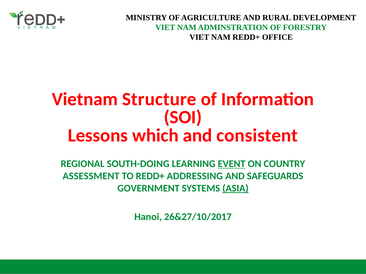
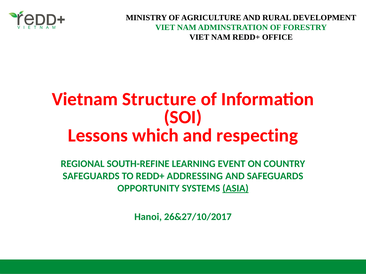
consistent: consistent -> respecting
SOUTH-DOING: SOUTH-DOING -> SOUTH-REFINE
EVENT underline: present -> none
ASSESSMENT at (91, 176): ASSESSMENT -> SAFEGUARDS
GOVERNMENT: GOVERNMENT -> OPPORTUNITY
